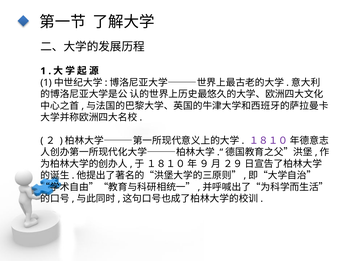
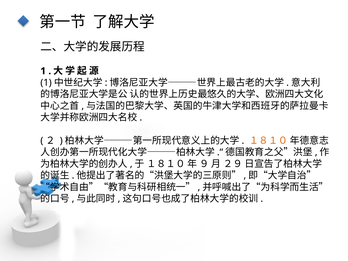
１８１０ at (268, 141) colour: purple -> orange
